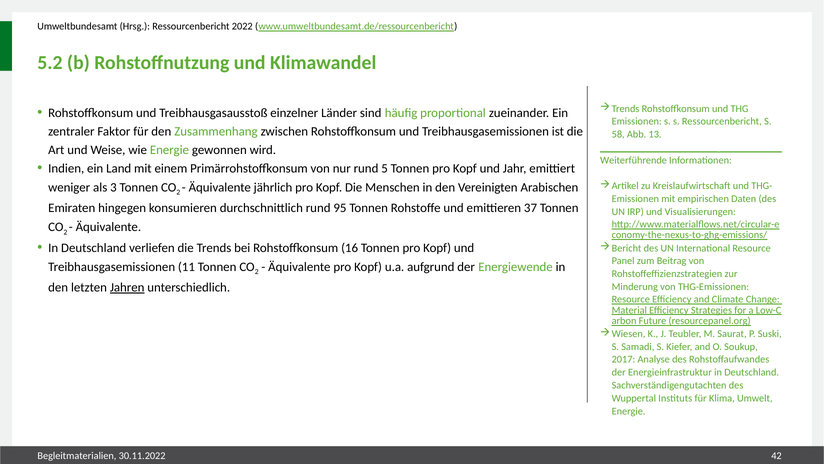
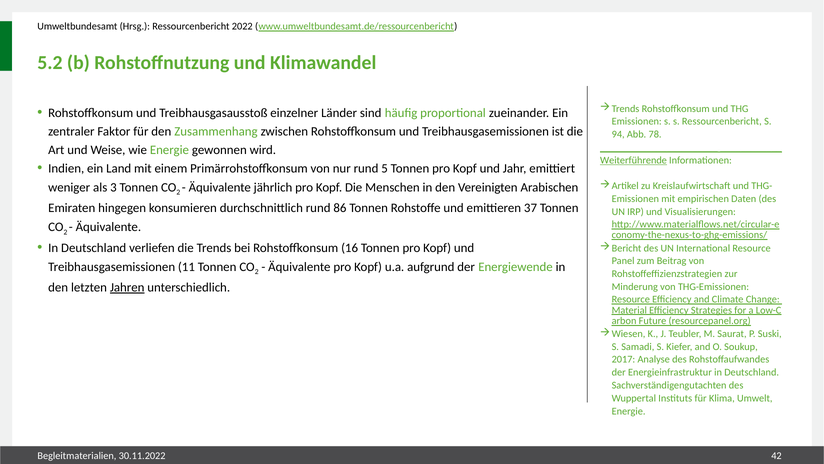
58: 58 -> 94
13: 13 -> 78
Weiterführende underline: none -> present
95: 95 -> 86
